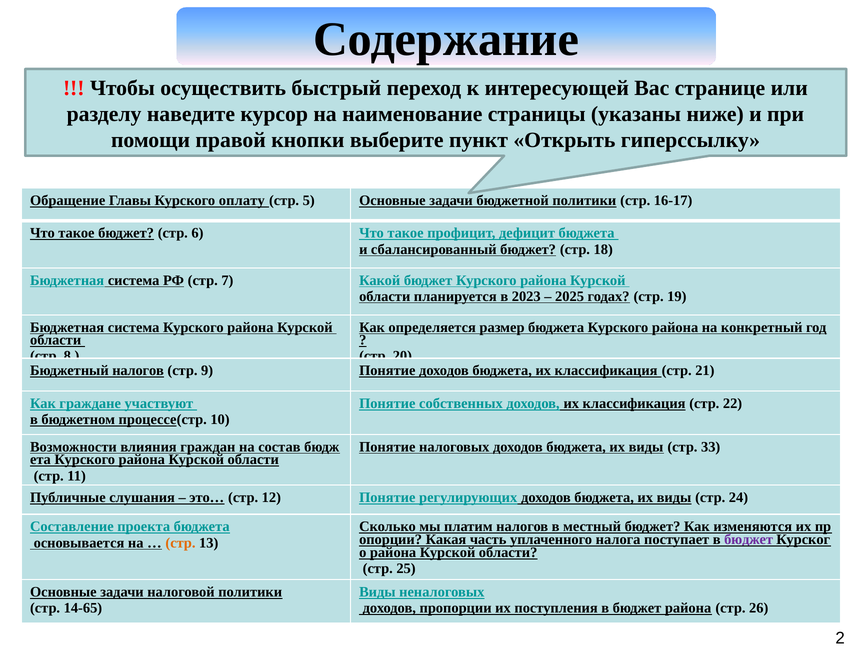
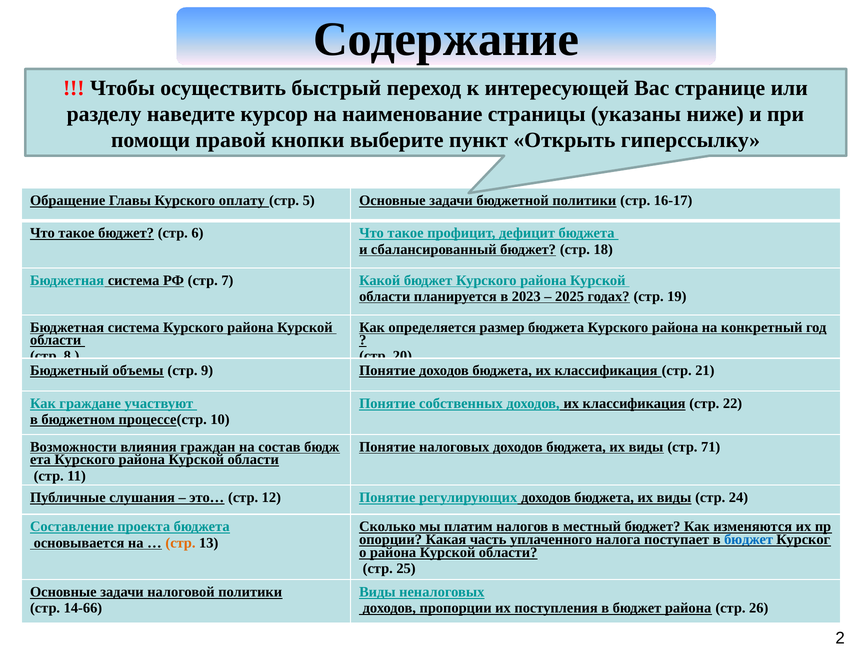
Бюджетный налогов: налогов -> объемы
33: 33 -> 71
бюджет at (749, 540) colour: purple -> blue
14-65: 14-65 -> 14-66
